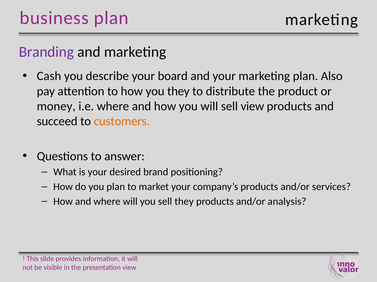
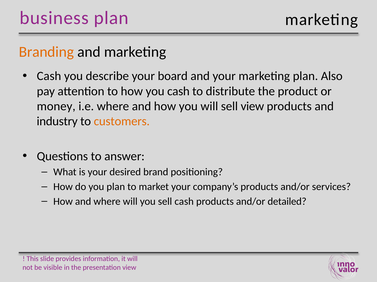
Branding colour: purple -> orange
you they: they -> cash
succeed: succeed -> industry
sell they: they -> cash
analysis: analysis -> detailed
